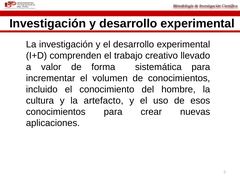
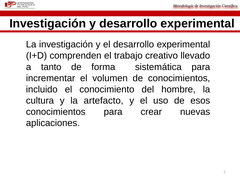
valor: valor -> tanto
